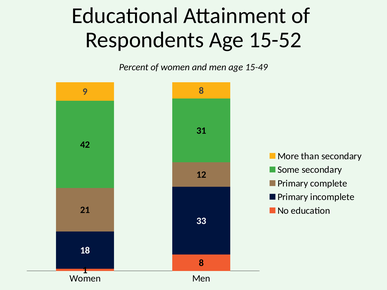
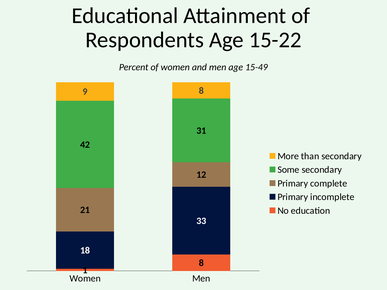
15-52: 15-52 -> 15-22
